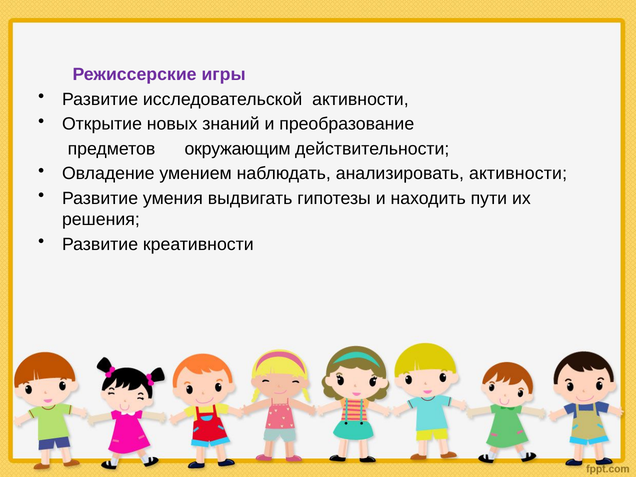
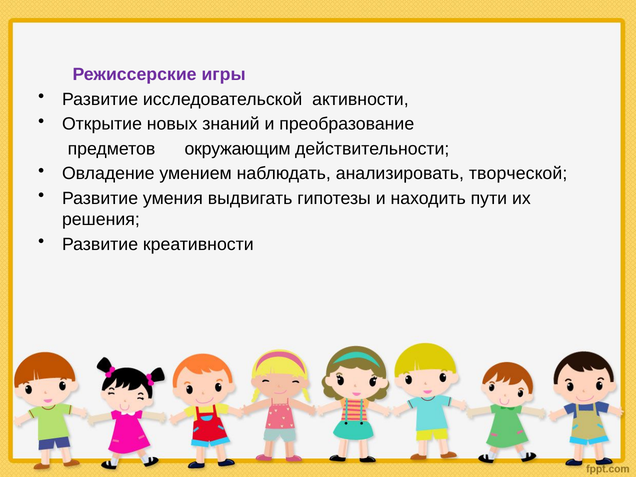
анализировать активности: активности -> творческой
